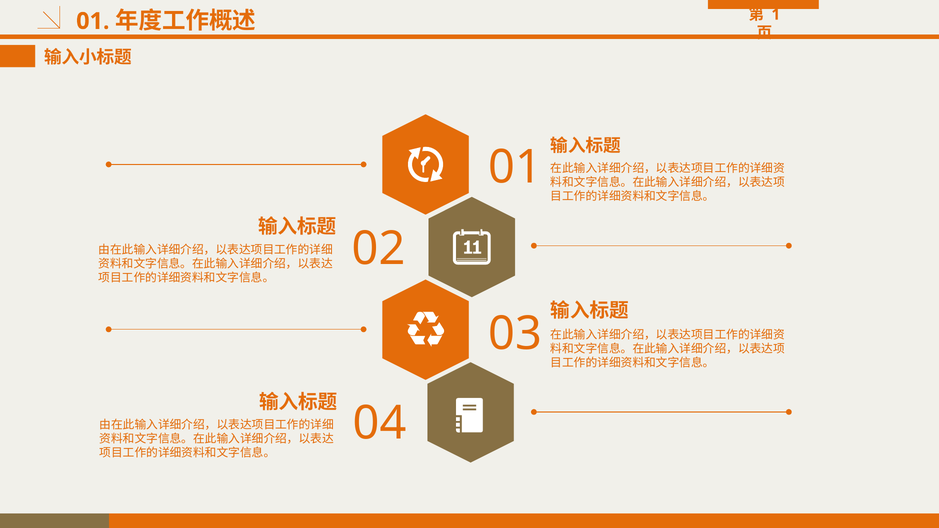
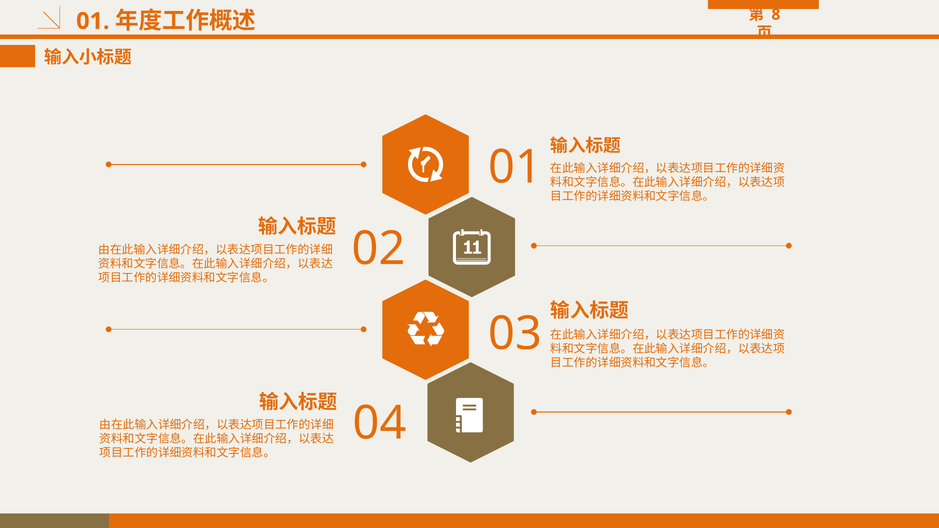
1: 1 -> 8
